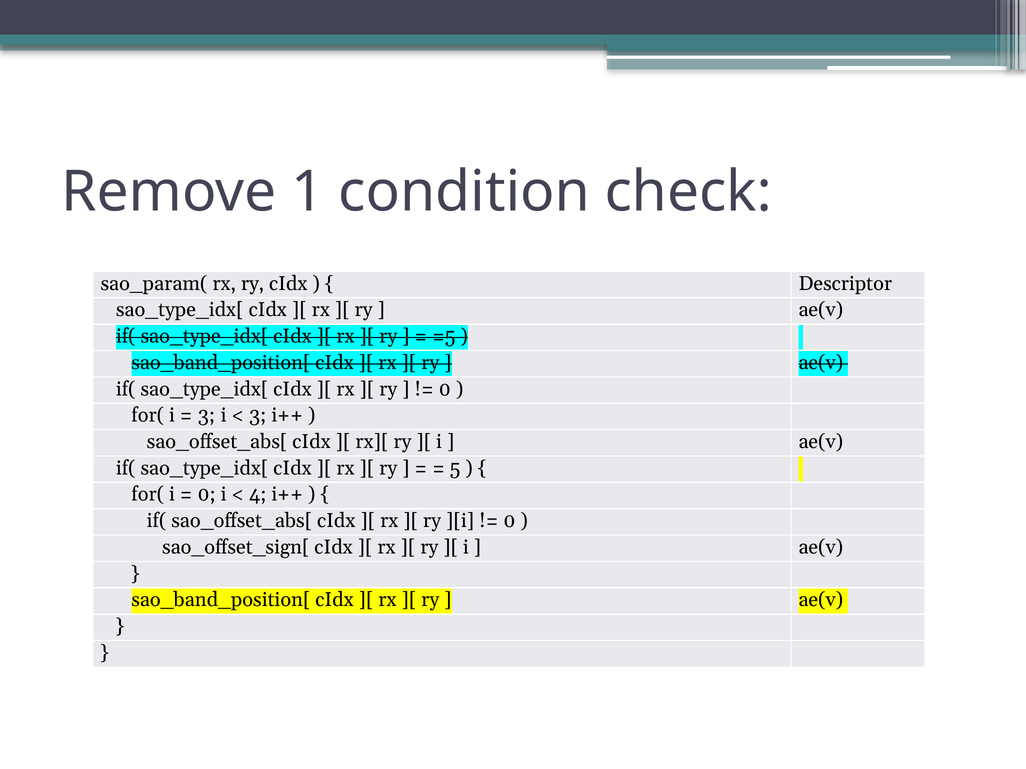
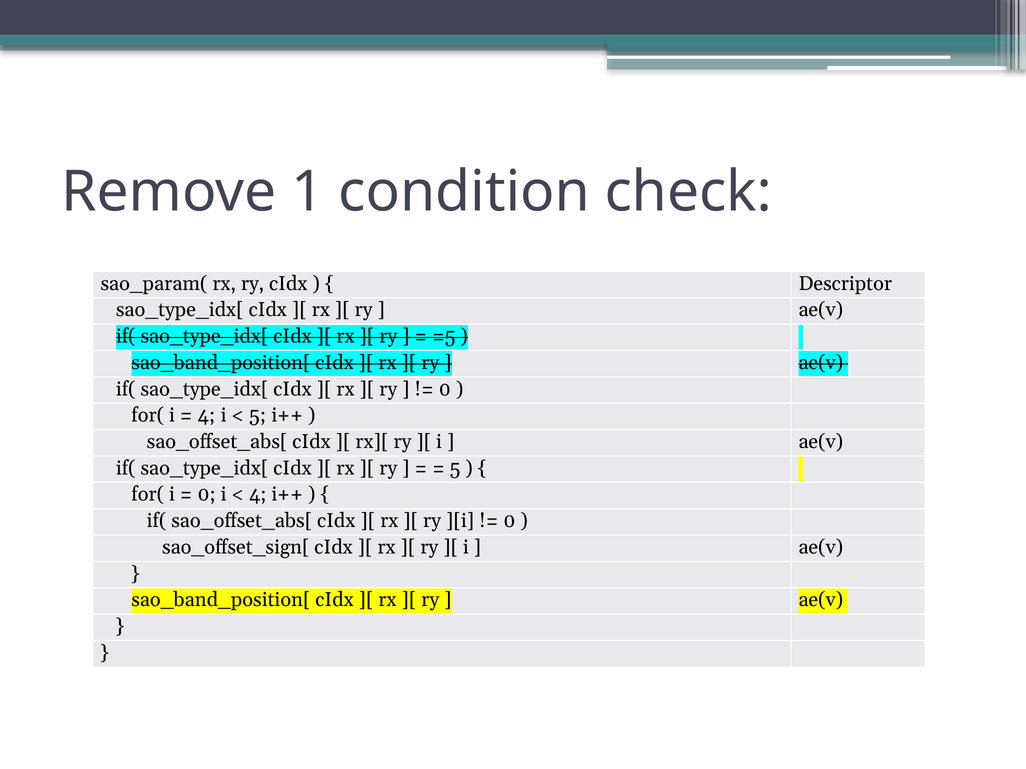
3 at (206, 416): 3 -> 4
3 at (258, 416): 3 -> 5
